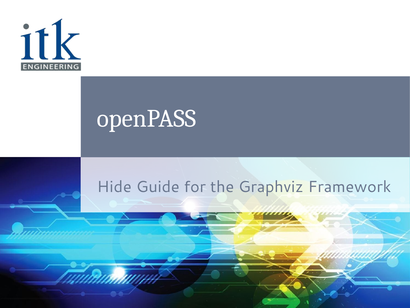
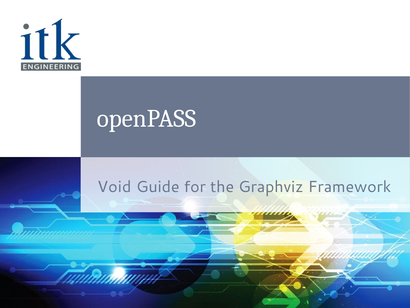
Hide: Hide -> Void
